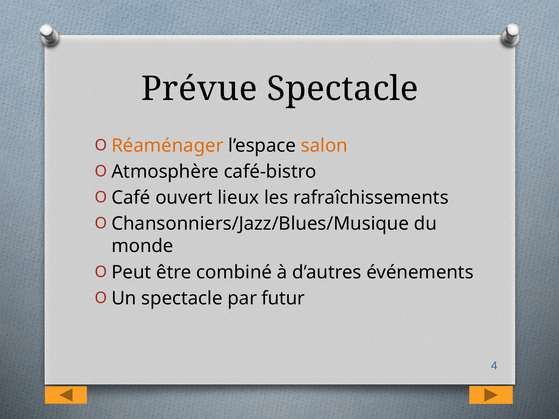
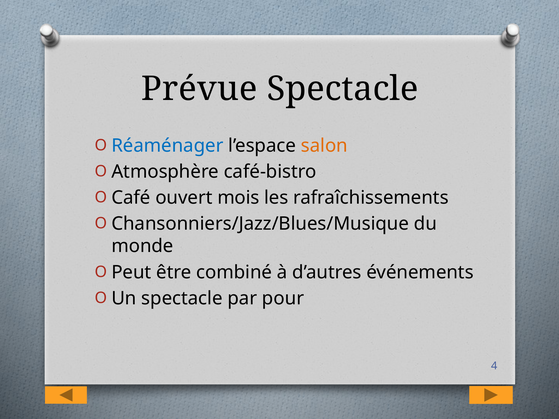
Réaménager colour: orange -> blue
lieux: lieux -> mois
futur: futur -> pour
